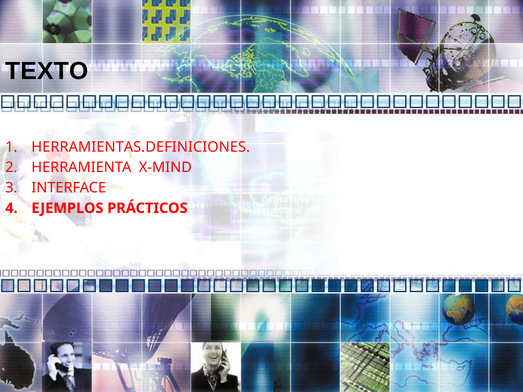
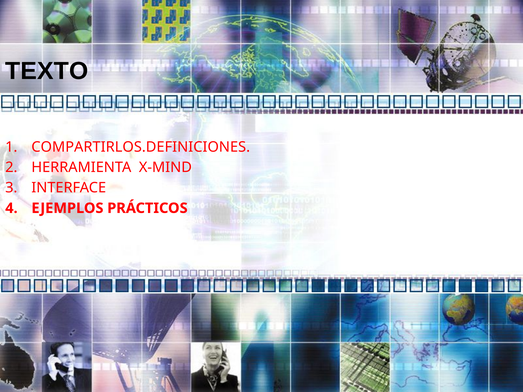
HERRAMIENTAS.DEFINICIONES: HERRAMIENTAS.DEFINICIONES -> COMPARTIRLOS.DEFINICIONES
